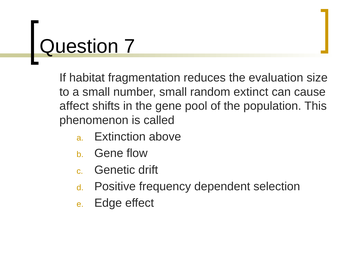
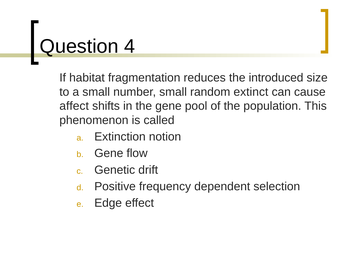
7: 7 -> 4
evaluation: evaluation -> introduced
above: above -> notion
